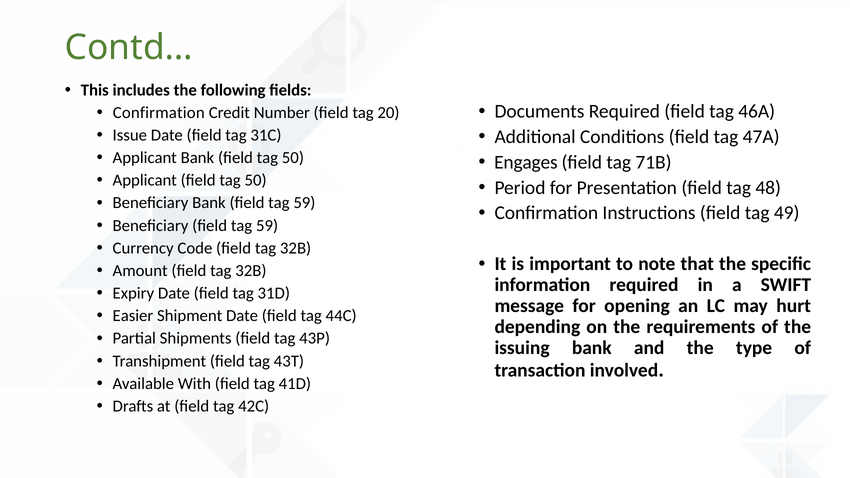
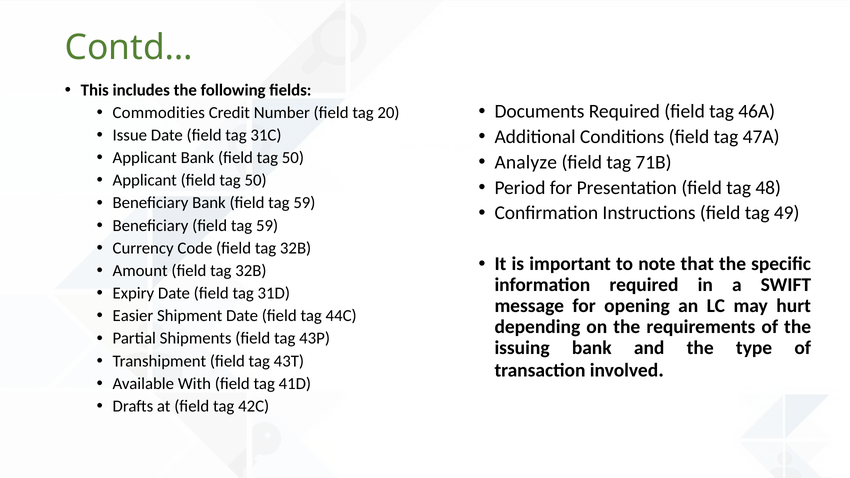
Confirmation at (159, 113): Confirmation -> Commodities
Engages: Engages -> Analyze
